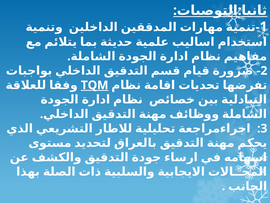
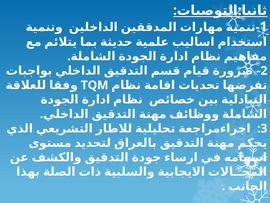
TQM underline: present -> none
